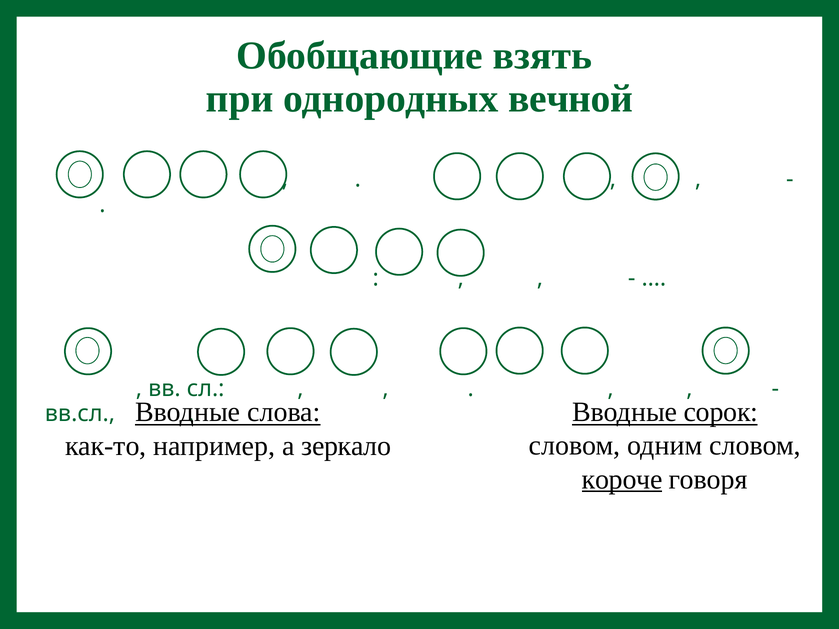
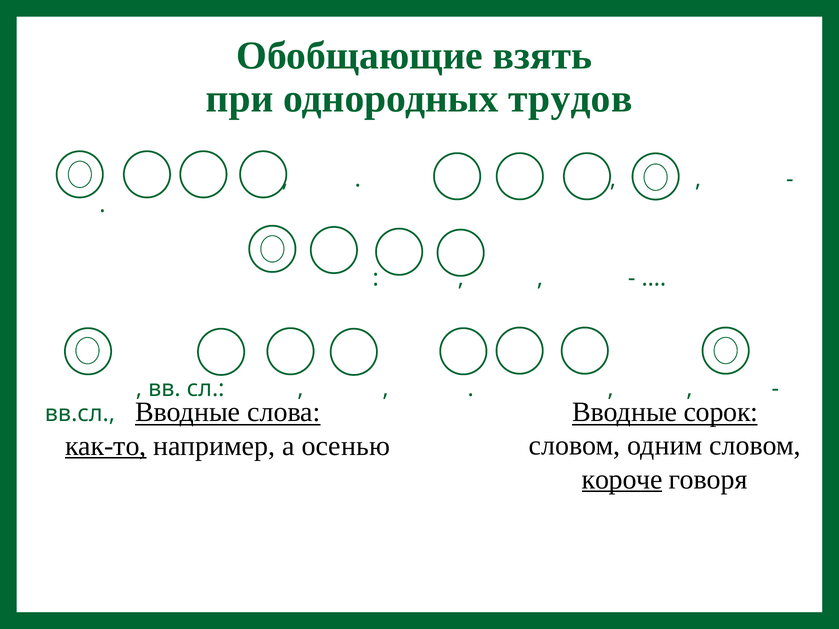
вечной: вечной -> трудов
как-то underline: none -> present
зеркало: зеркало -> осенью
